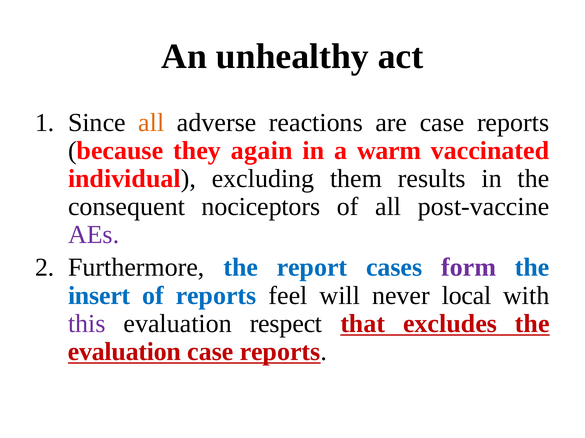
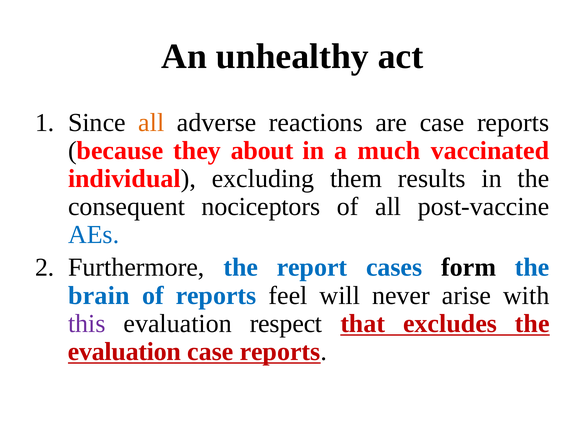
again: again -> about
warm: warm -> much
AEs colour: purple -> blue
form colour: purple -> black
insert: insert -> brain
local: local -> arise
